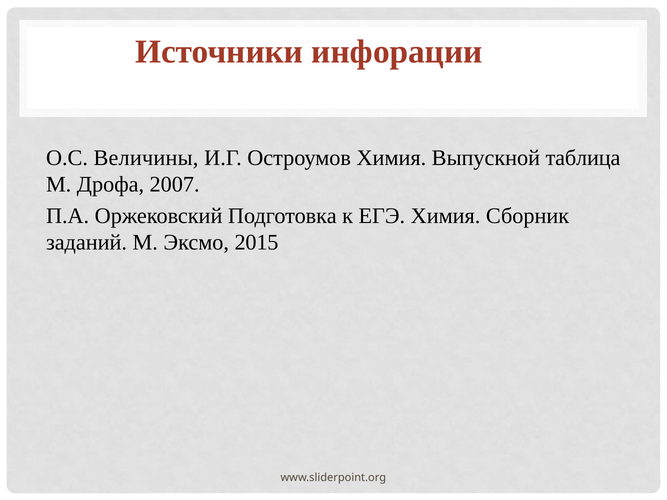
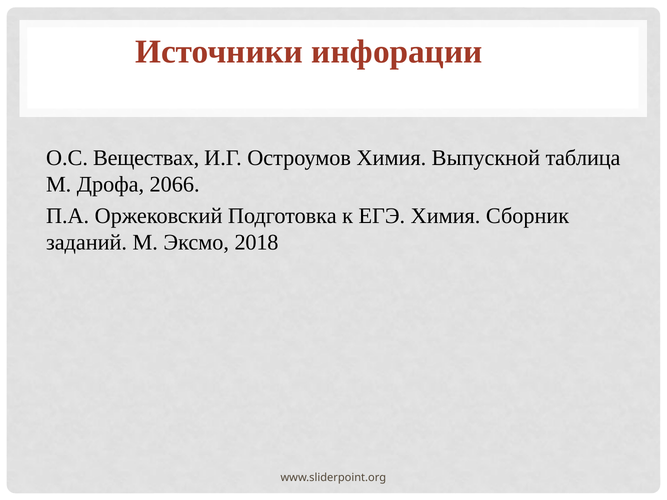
Величины: Величины -> Веществах
2007: 2007 -> 2066
2015: 2015 -> 2018
